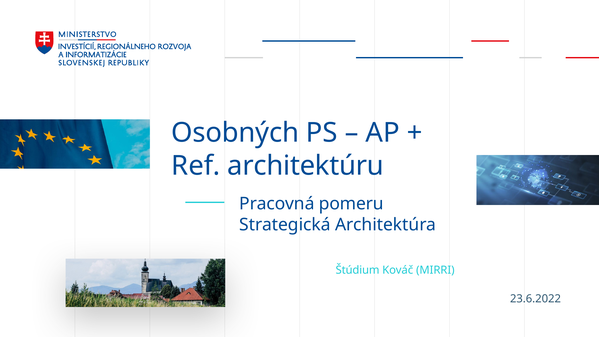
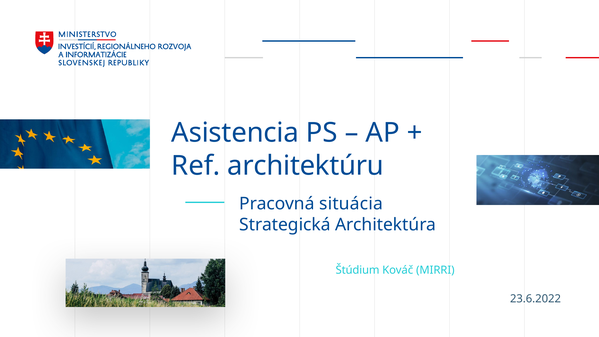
Osobných: Osobných -> Asistencia
pomeru: pomeru -> situácia
